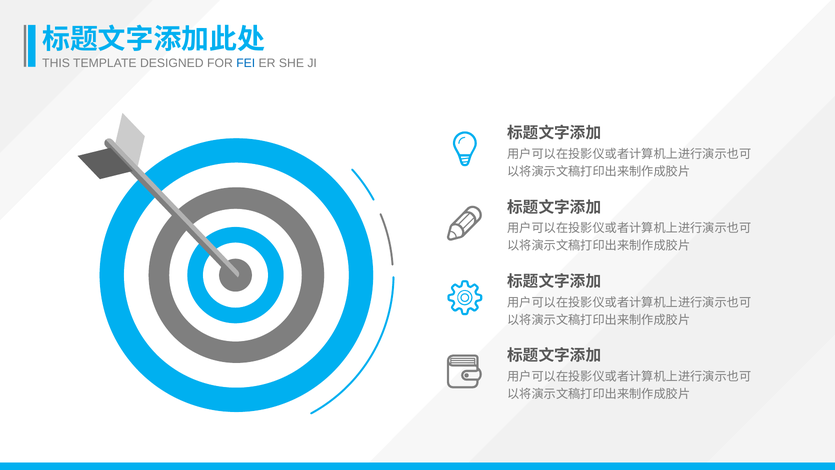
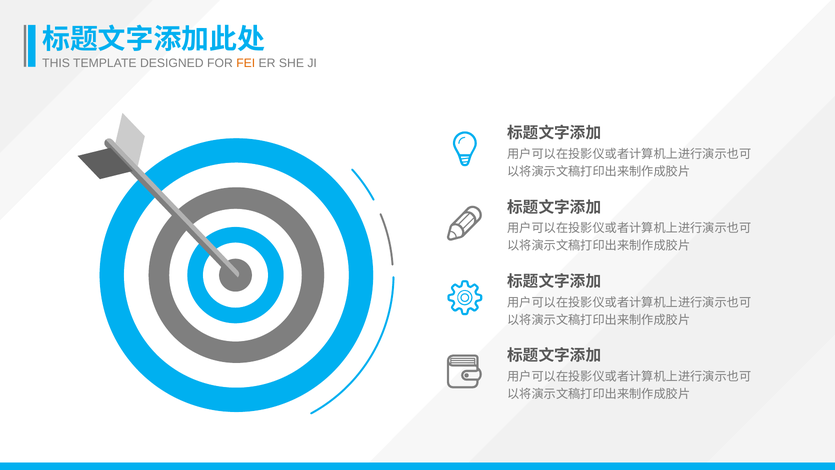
FEI colour: blue -> orange
